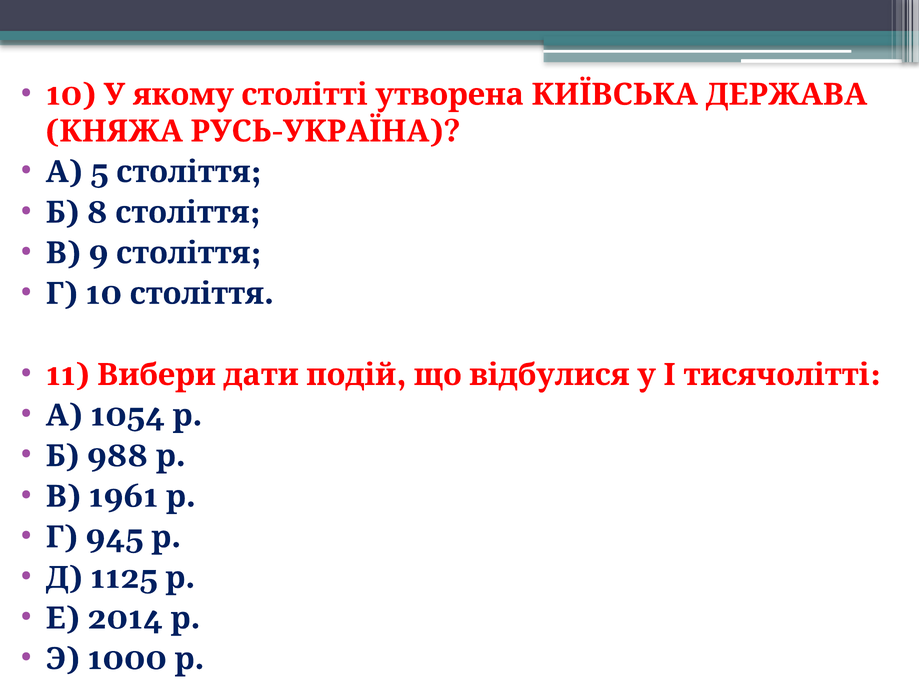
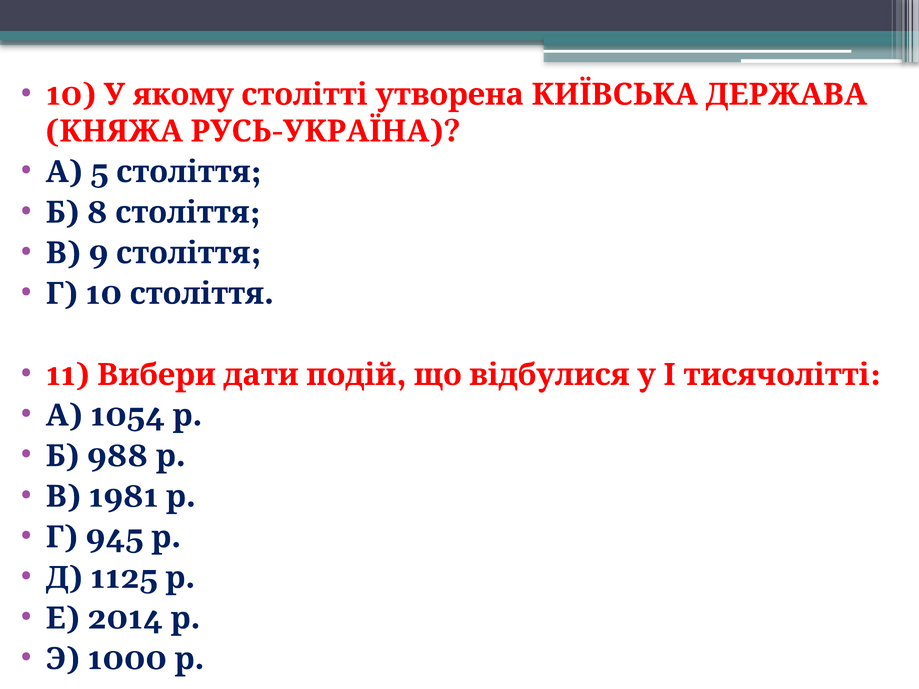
1961: 1961 -> 1981
